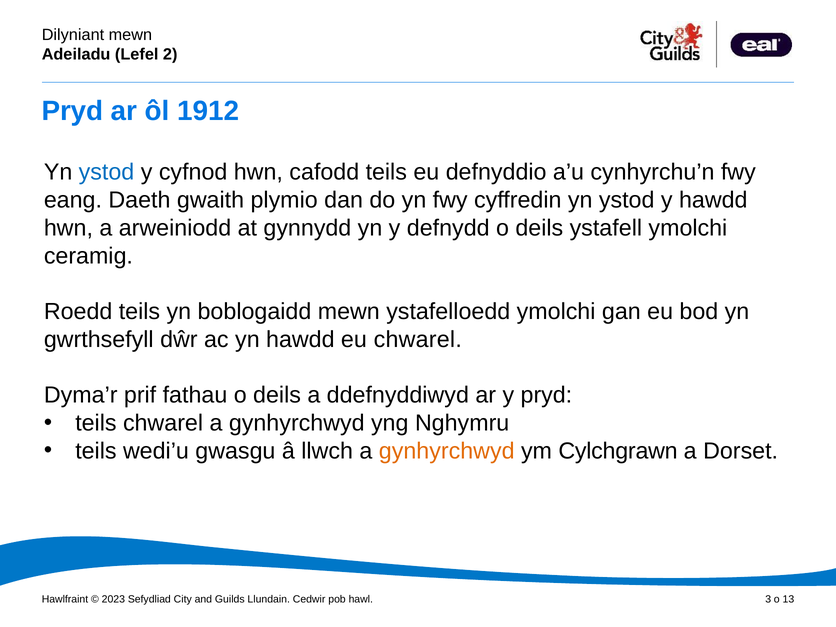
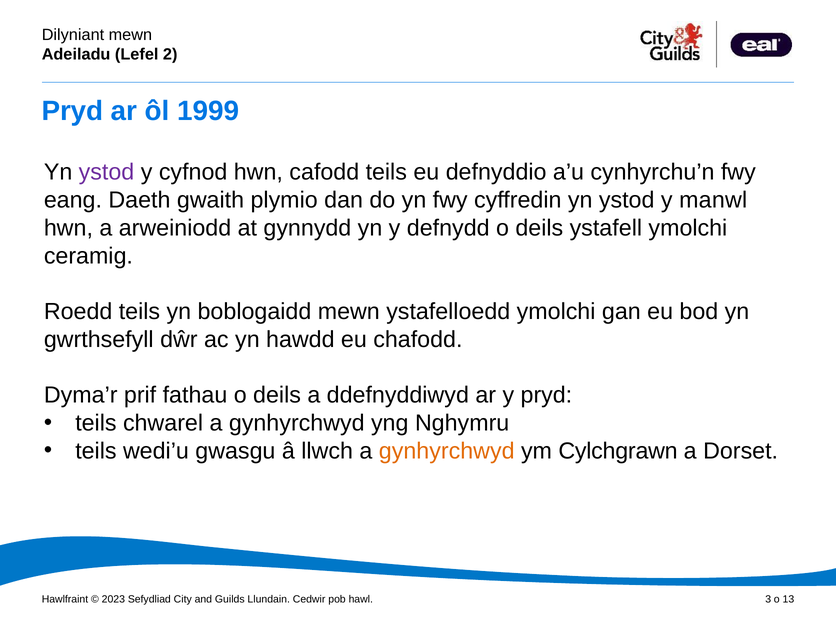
1912: 1912 -> 1999
ystod at (106, 172) colour: blue -> purple
y hawdd: hawdd -> manwl
eu chwarel: chwarel -> chafodd
